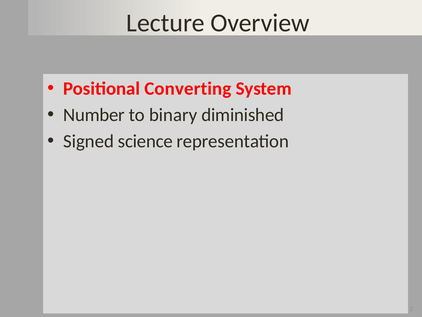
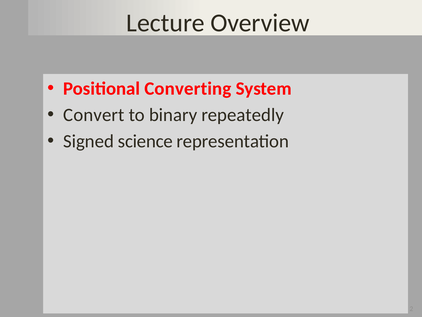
Number: Number -> Convert
diminished: diminished -> repeatedly
